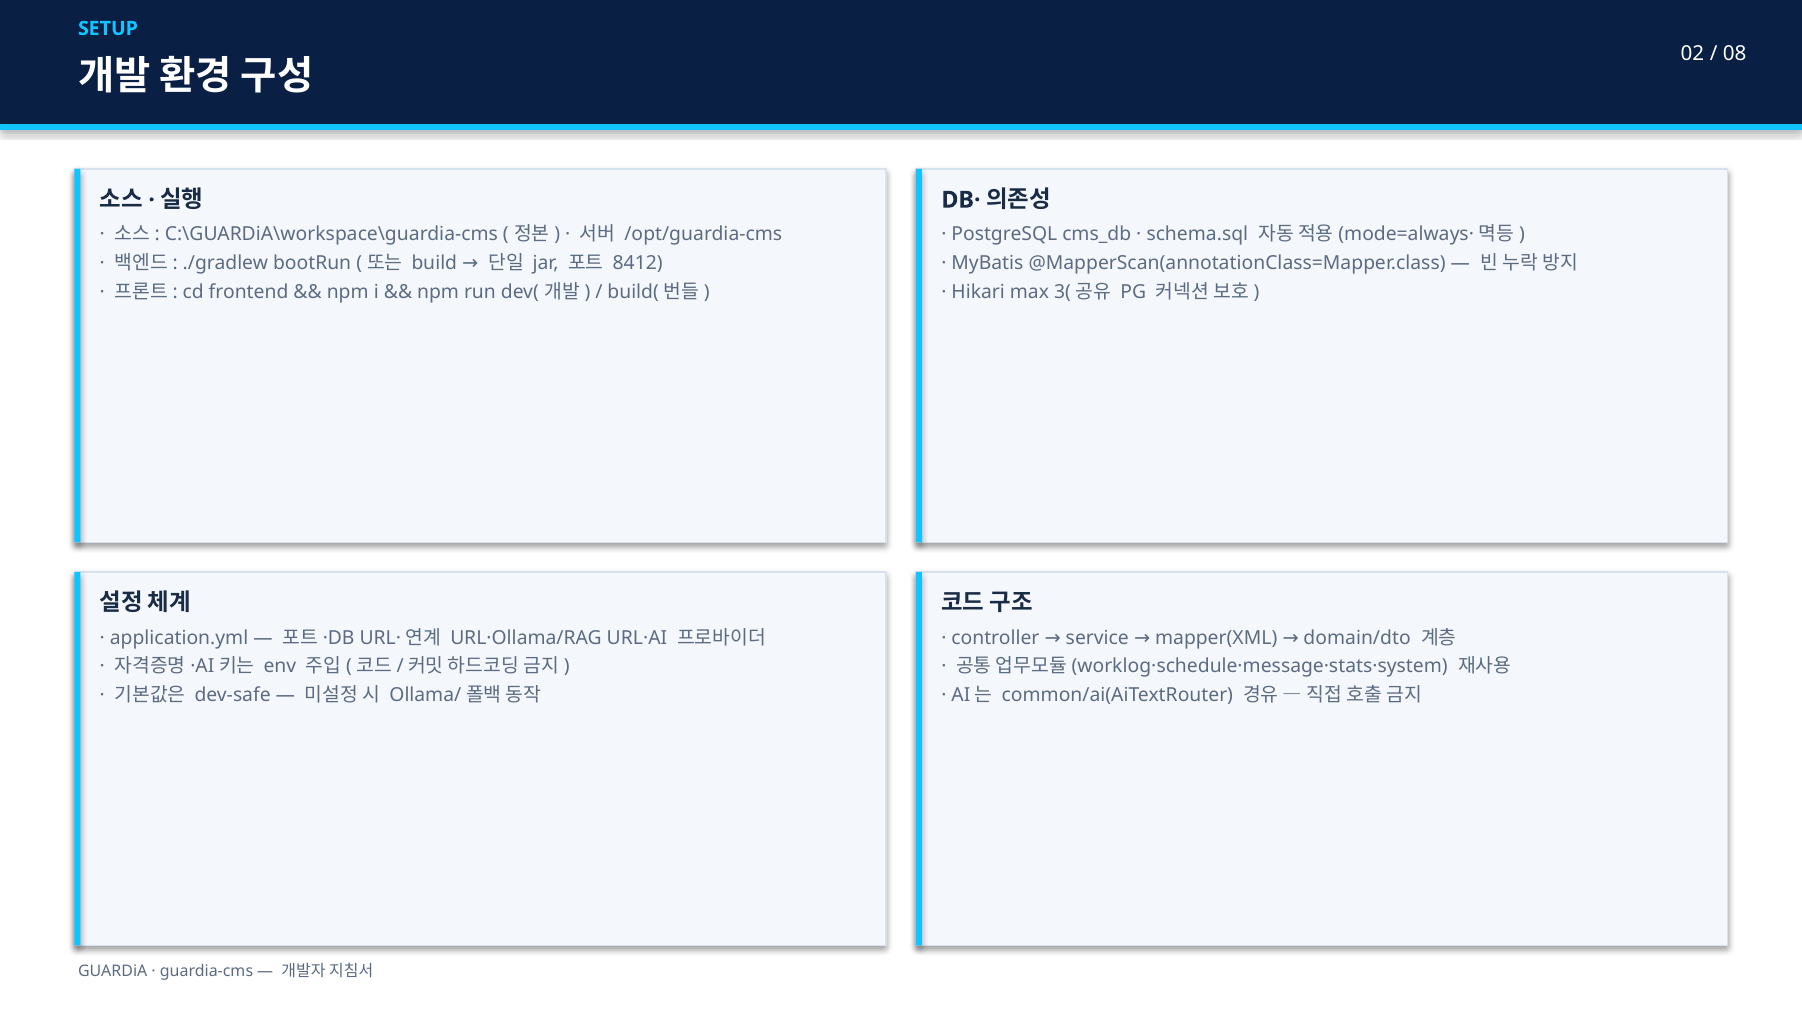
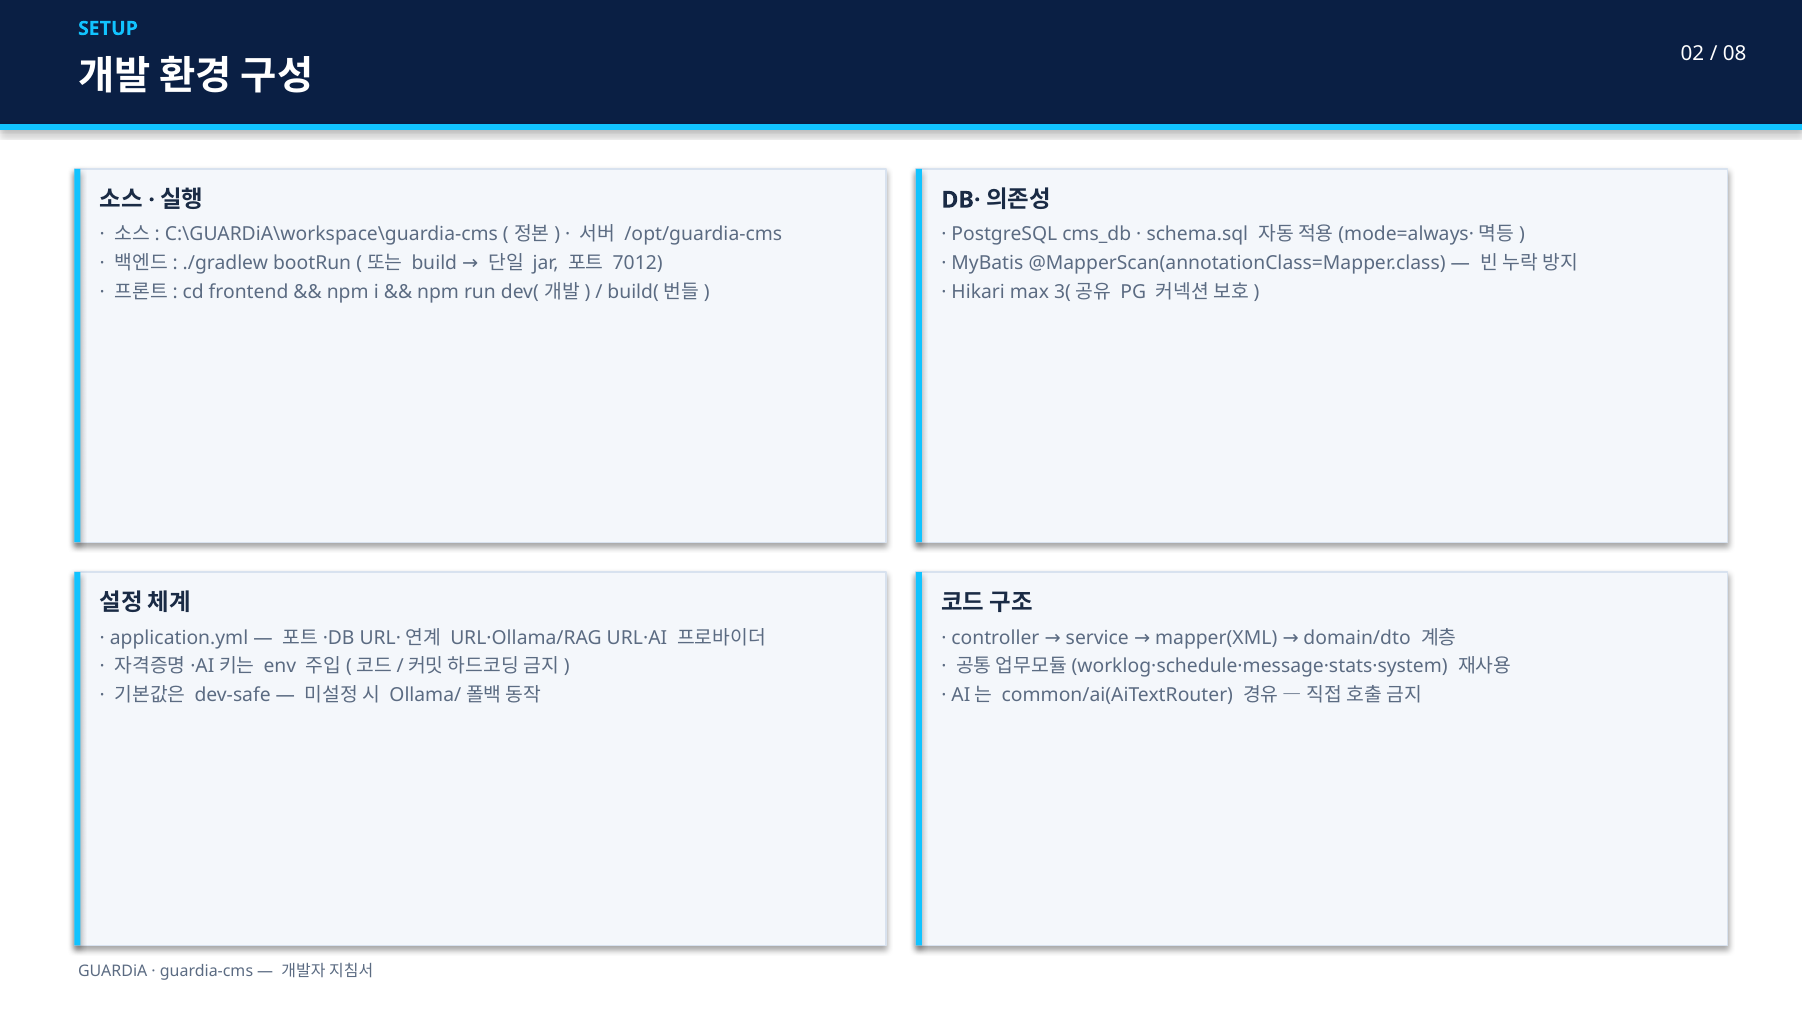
8412: 8412 -> 7012
